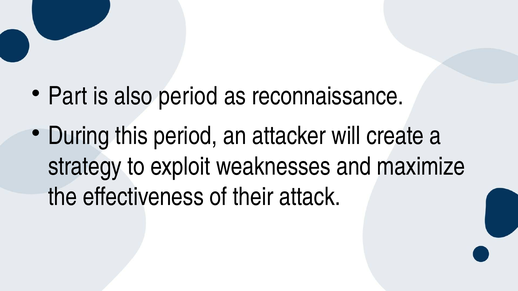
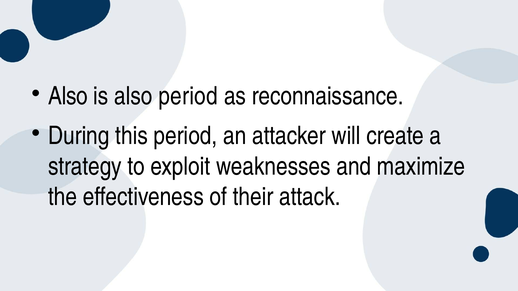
Part at (68, 96): Part -> Also
